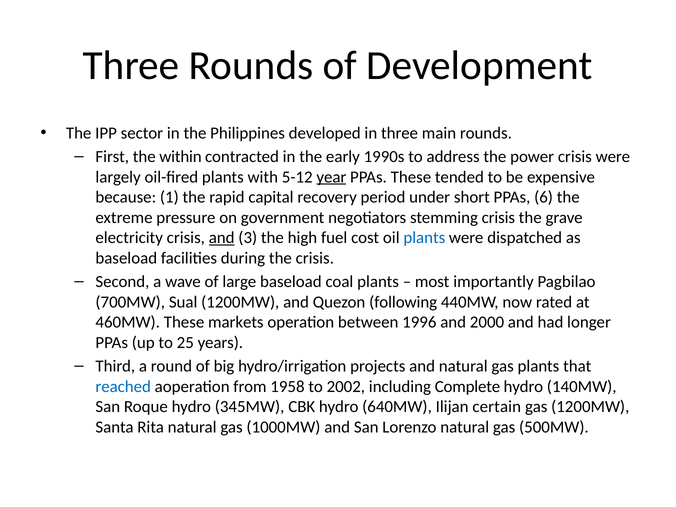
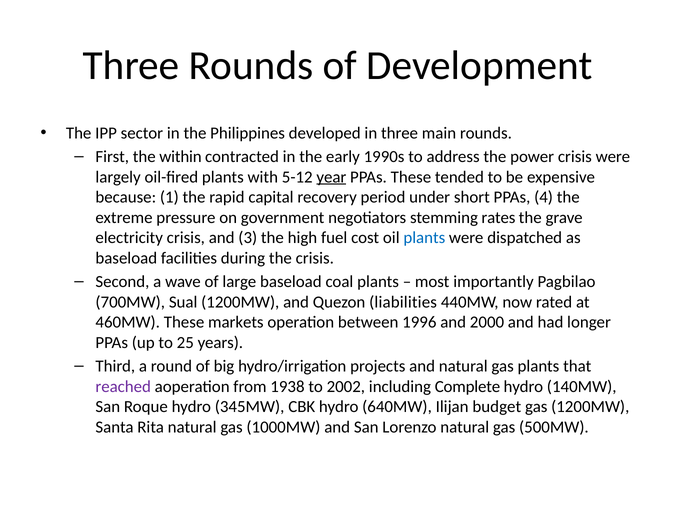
6: 6 -> 4
stemming crisis: crisis -> rates
and at (222, 238) underline: present -> none
following: following -> liabilities
reached colour: blue -> purple
1958: 1958 -> 1938
certain: certain -> budget
